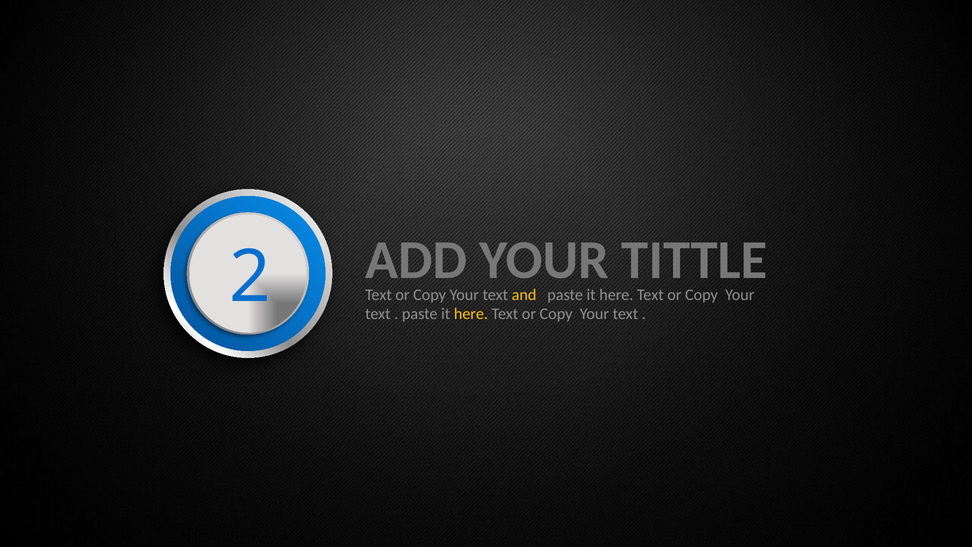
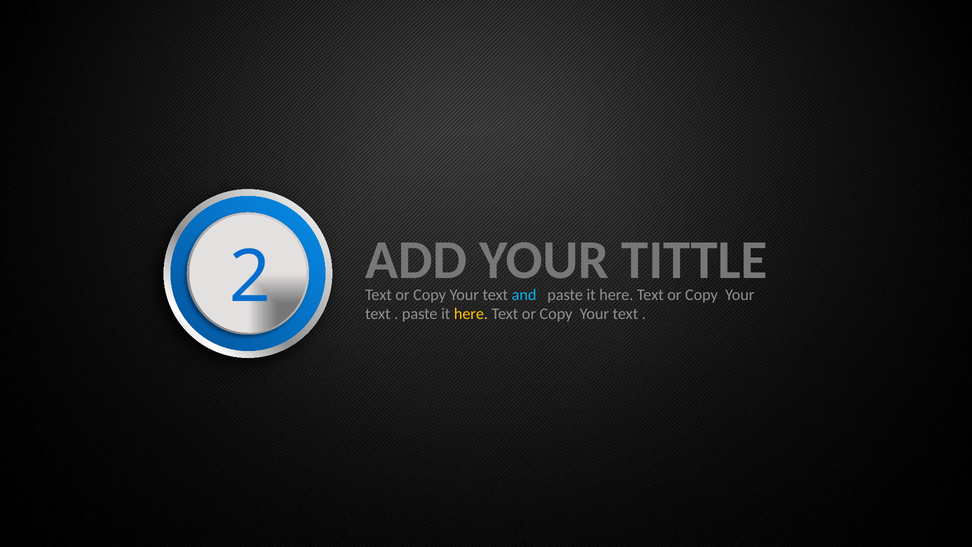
and colour: yellow -> light blue
